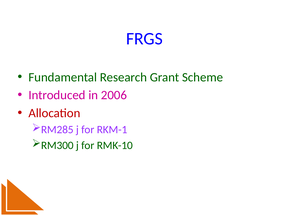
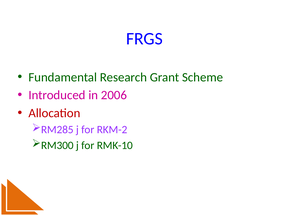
RKM-1: RKM-1 -> RKM-2
